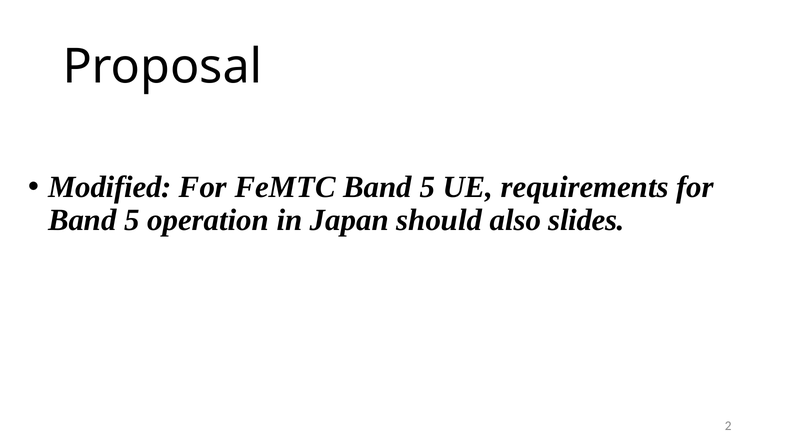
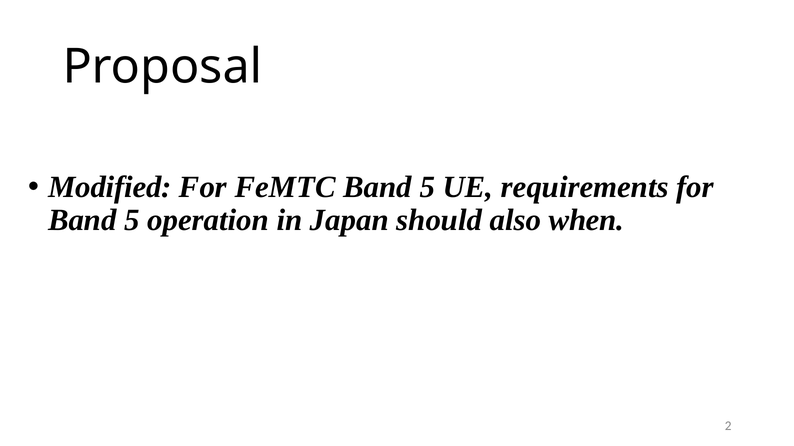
slides: slides -> when
